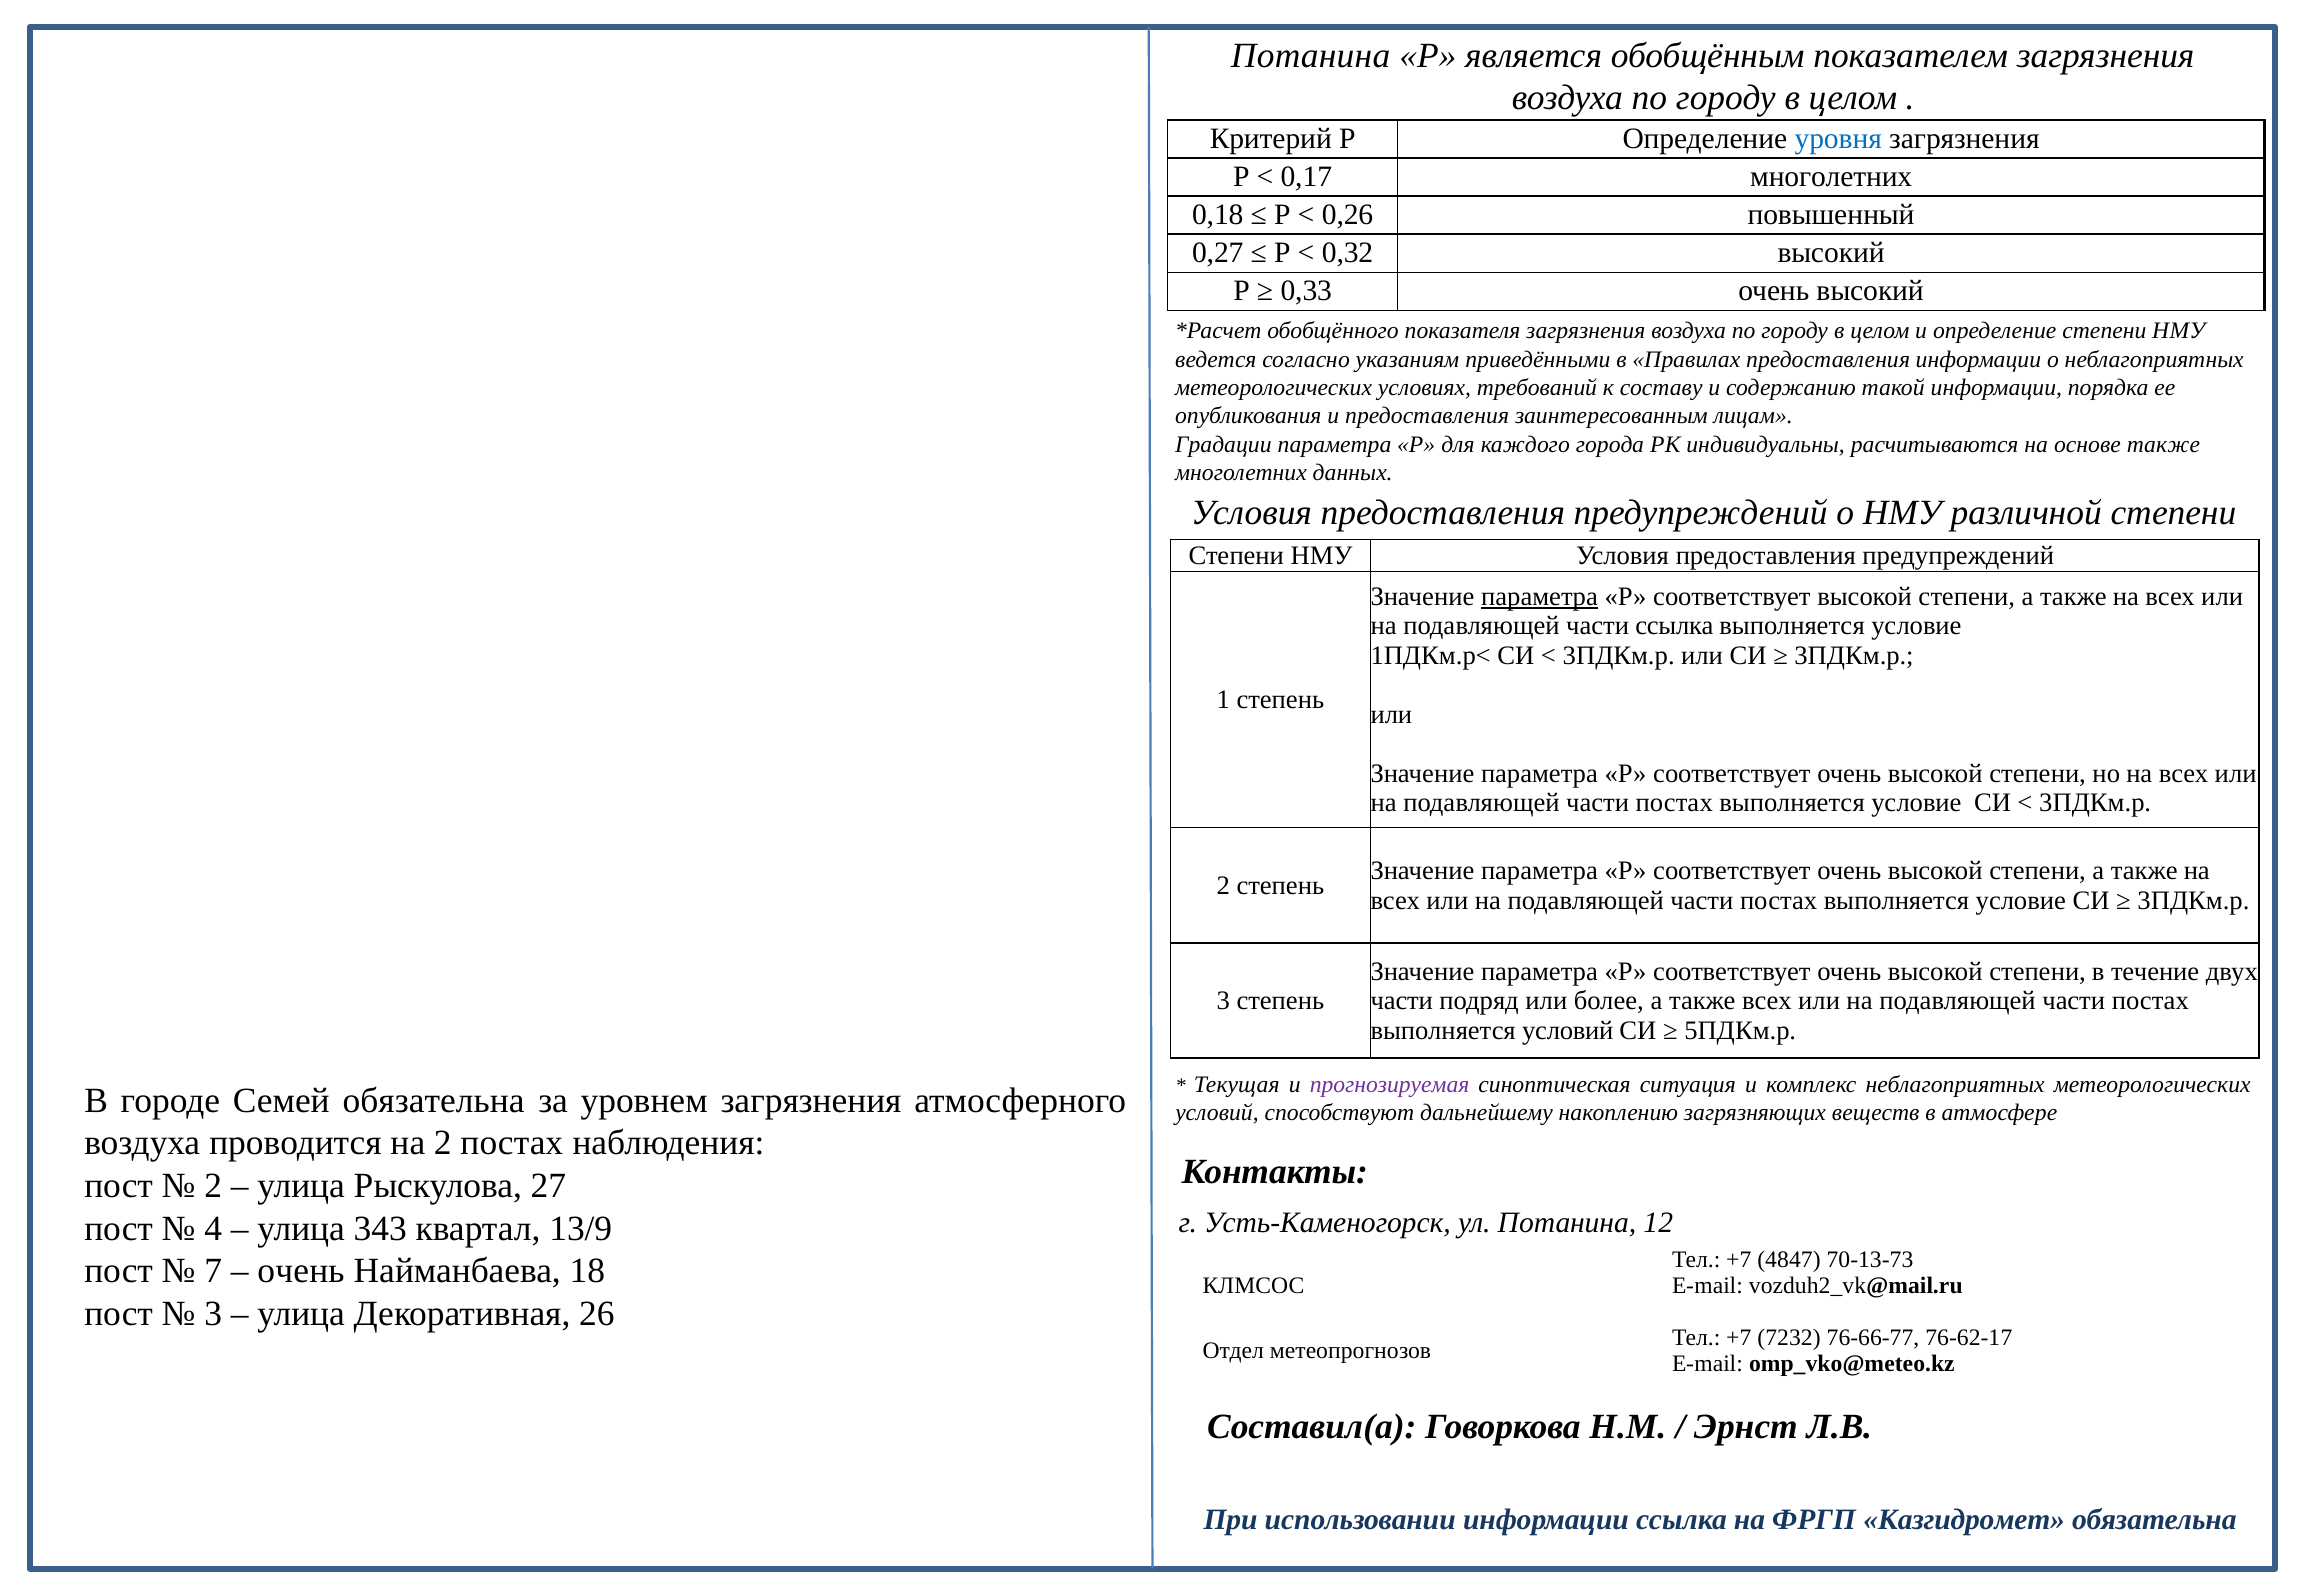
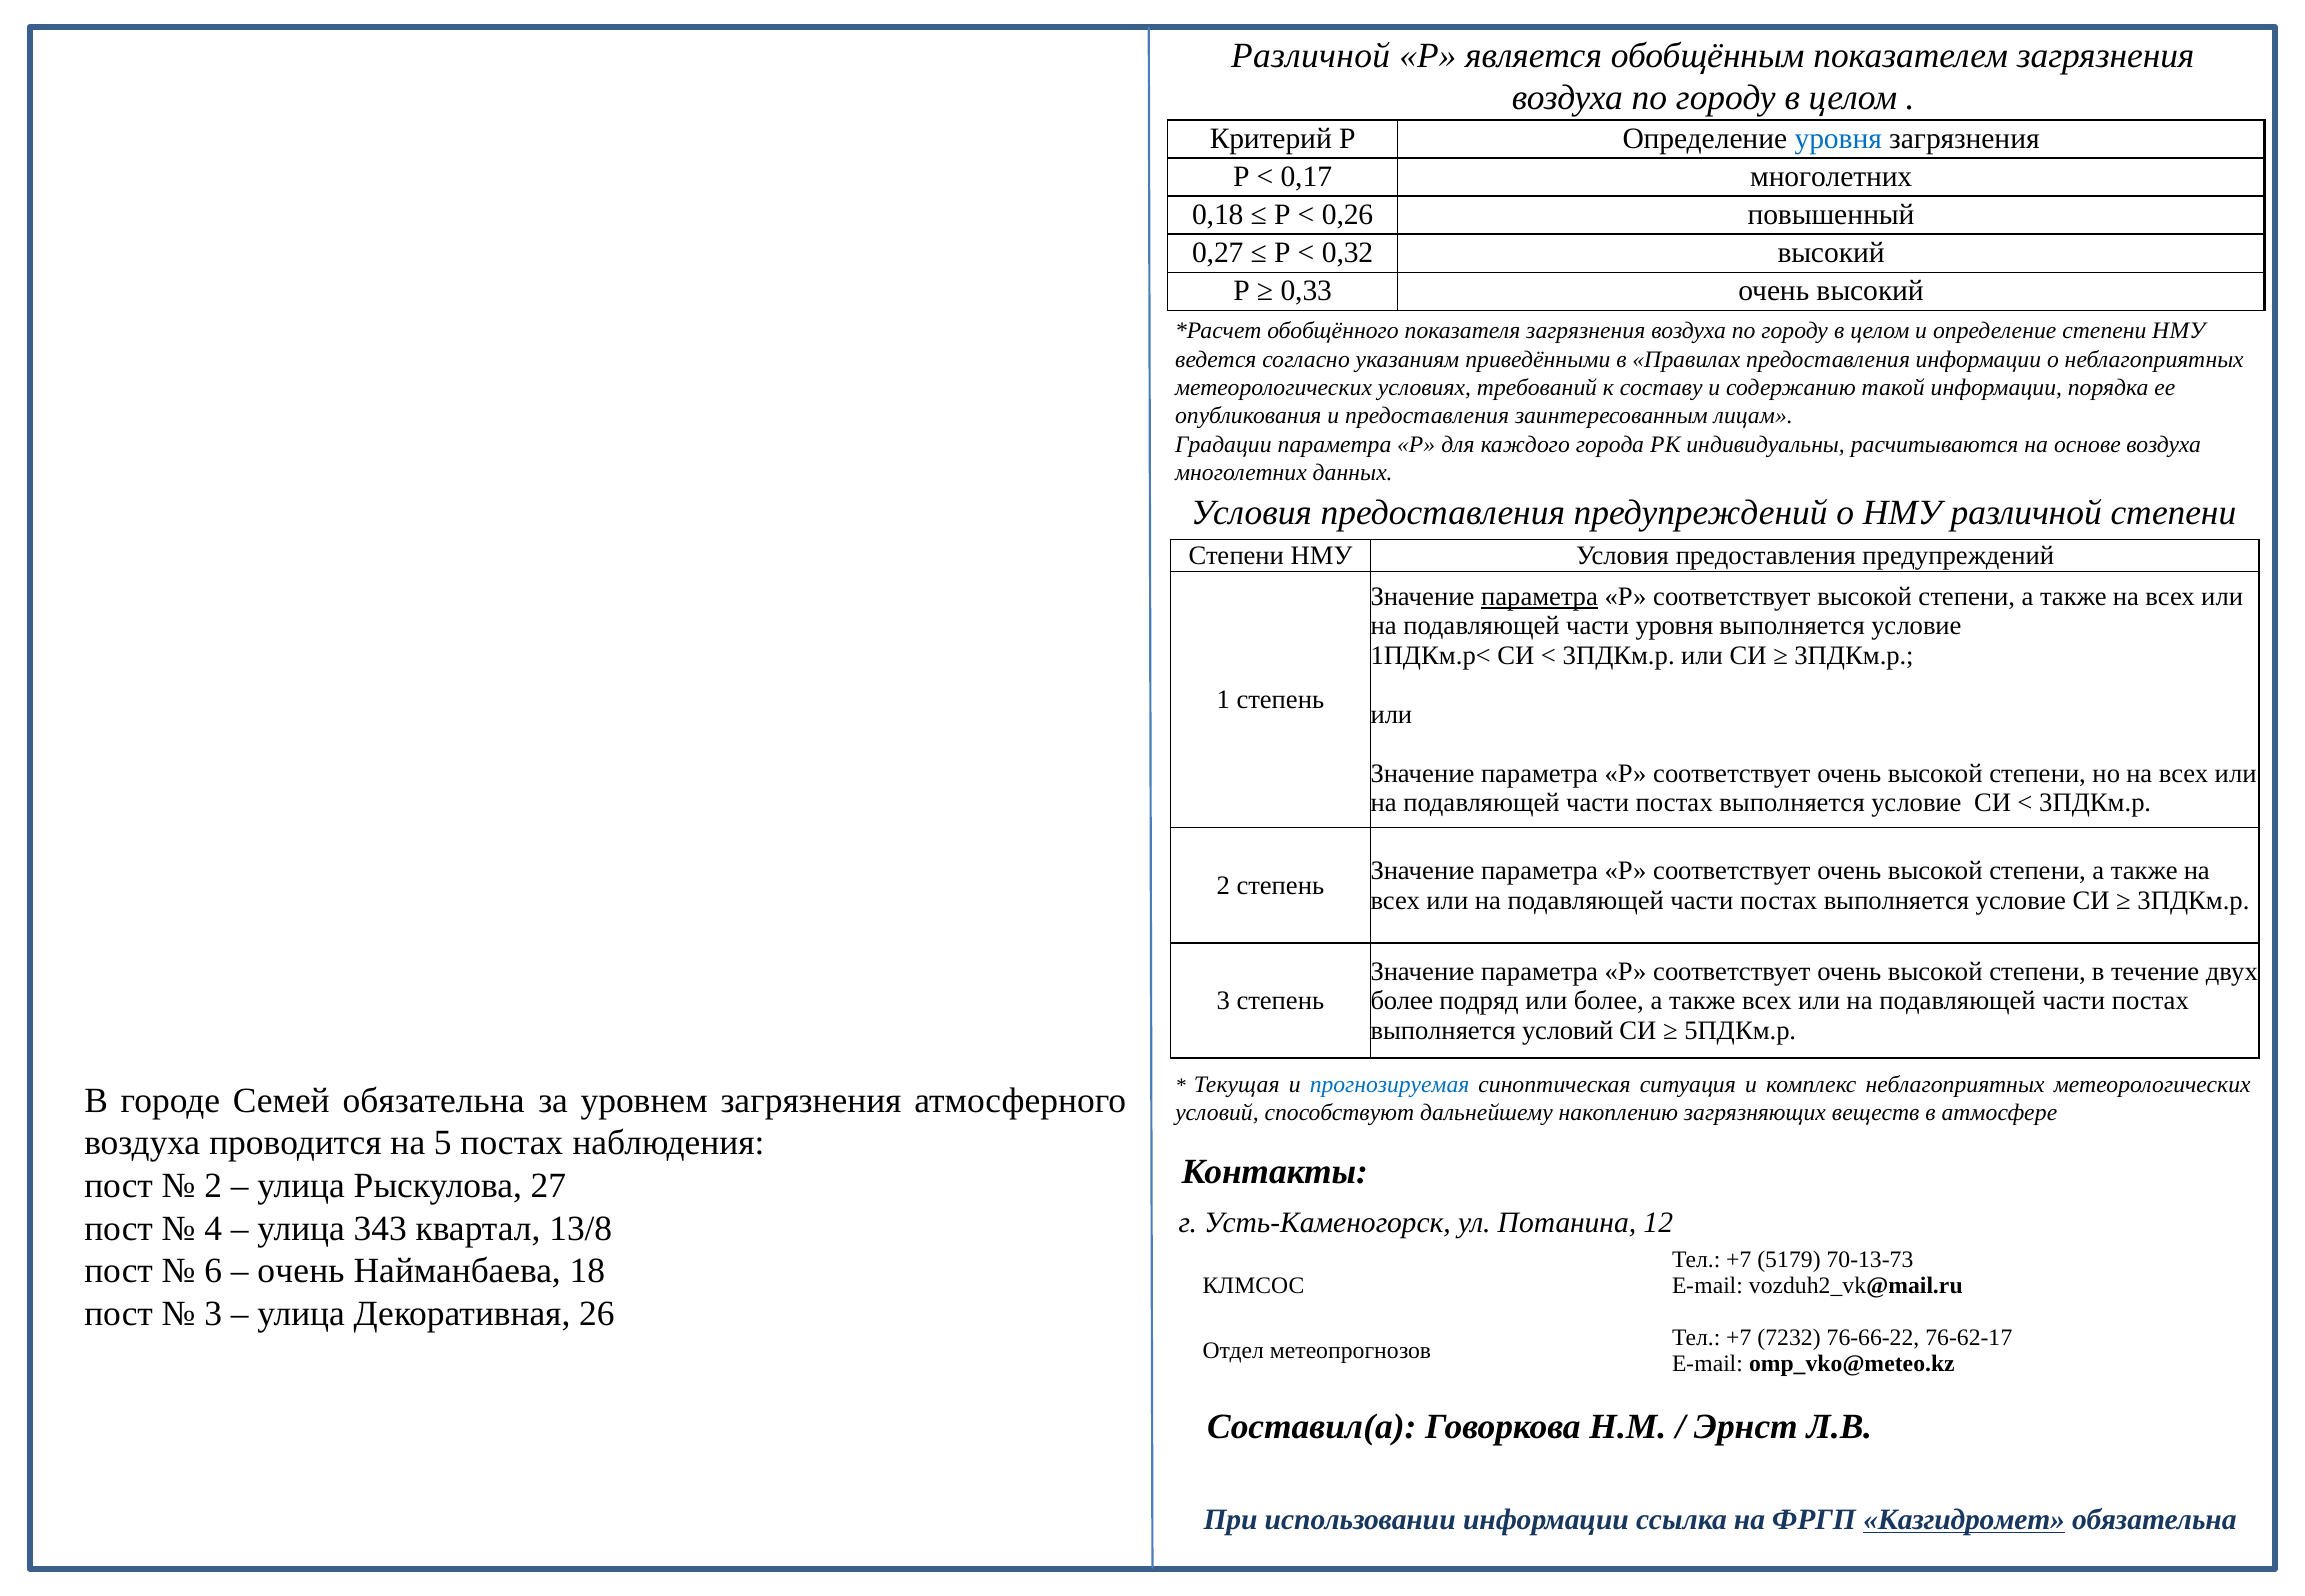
Потанина at (1311, 56): Потанина -> Различной
основе также: также -> воздуха
части ссылка: ссылка -> уровня
части at (1402, 1001): части -> более
прогнозируемая colour: purple -> blue
на 2: 2 -> 5
13/9: 13/9 -> 13/8
4847: 4847 -> 5179
7: 7 -> 6
76-66-77: 76-66-77 -> 76-66-22
Казгидромет underline: none -> present
